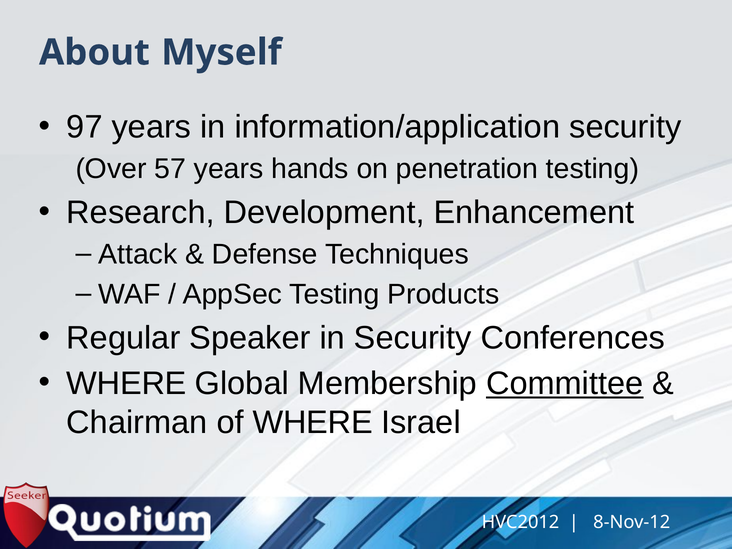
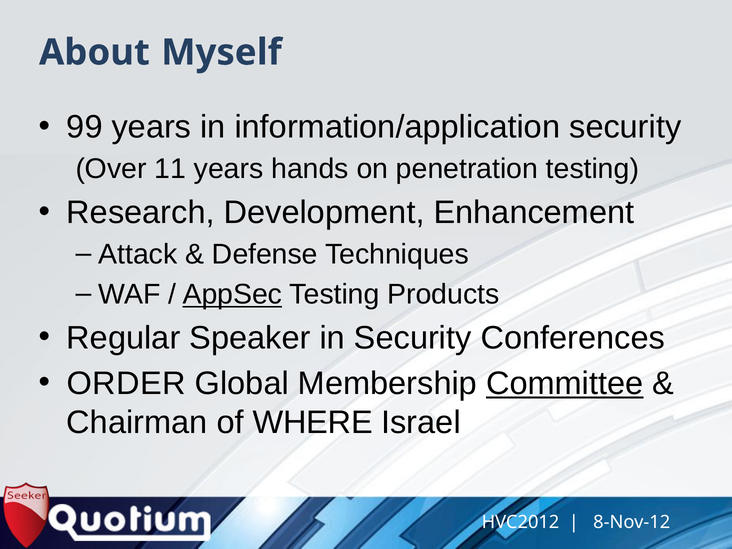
97: 97 -> 99
57: 57 -> 11
AppSec underline: none -> present
WHERE at (126, 383): WHERE -> ORDER
